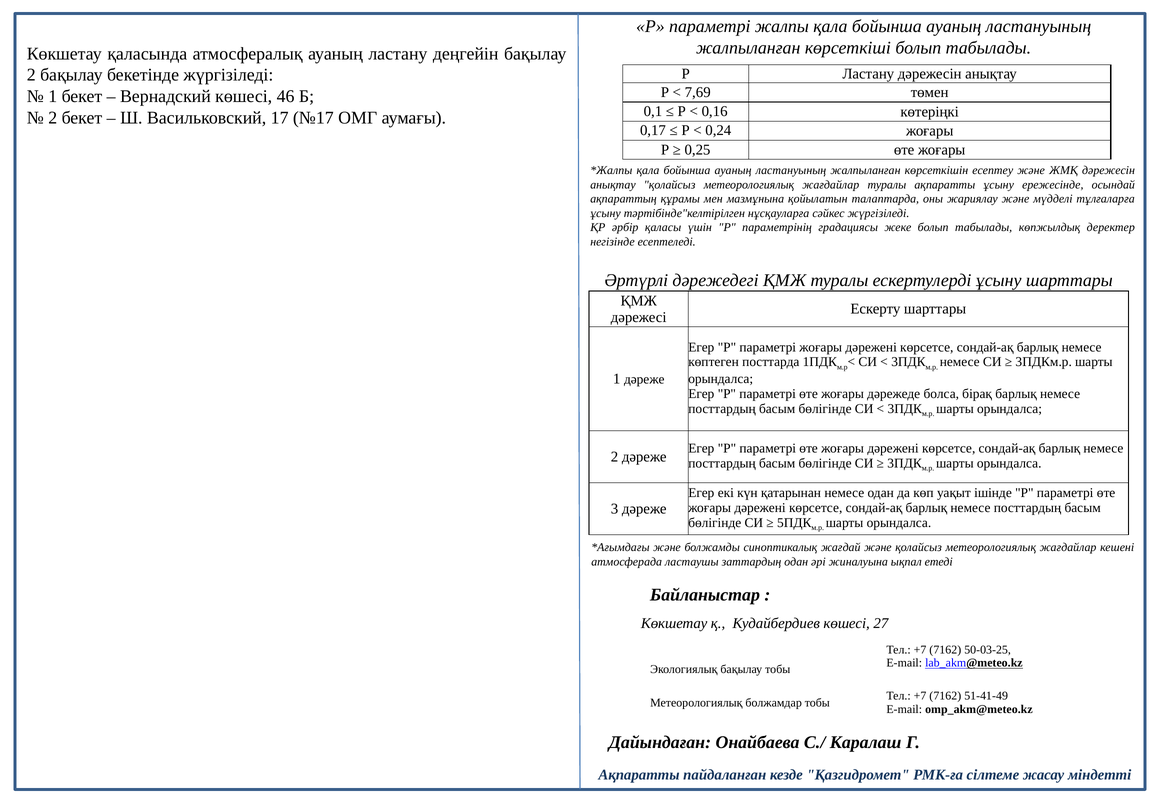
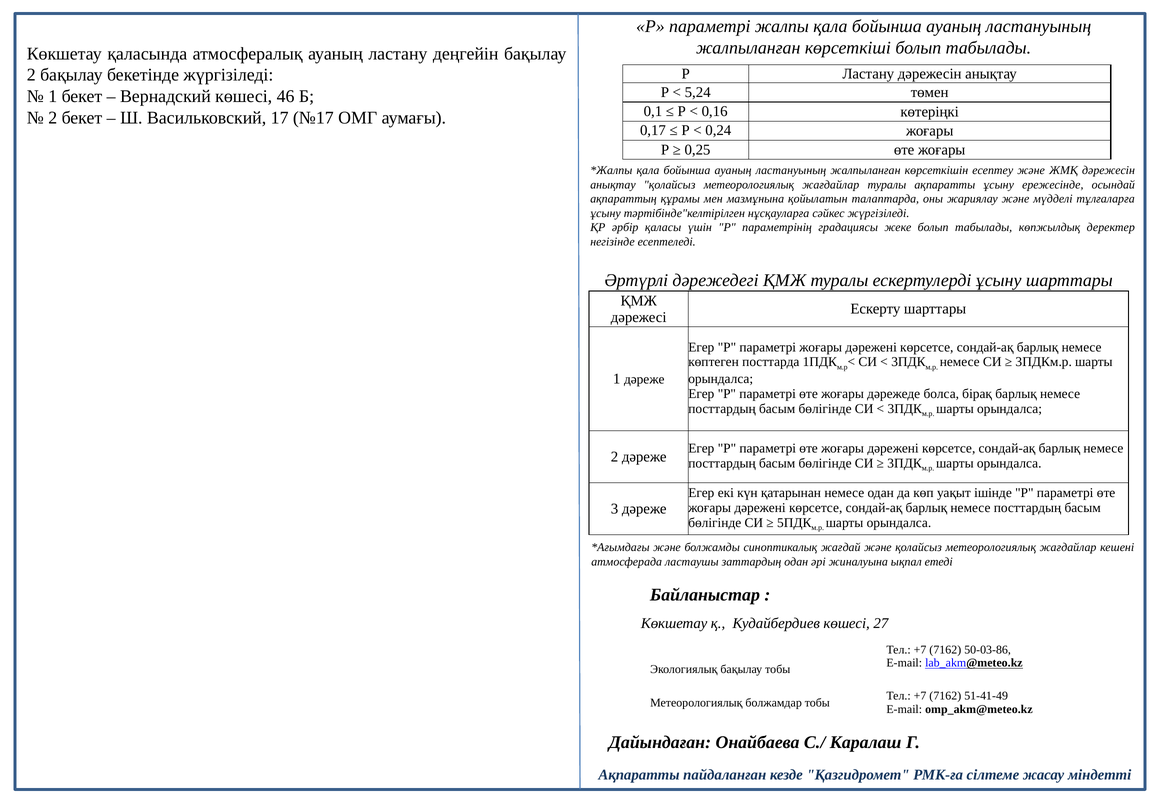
7,69: 7,69 -> 5,24
50-03-25: 50-03-25 -> 50-03-86
